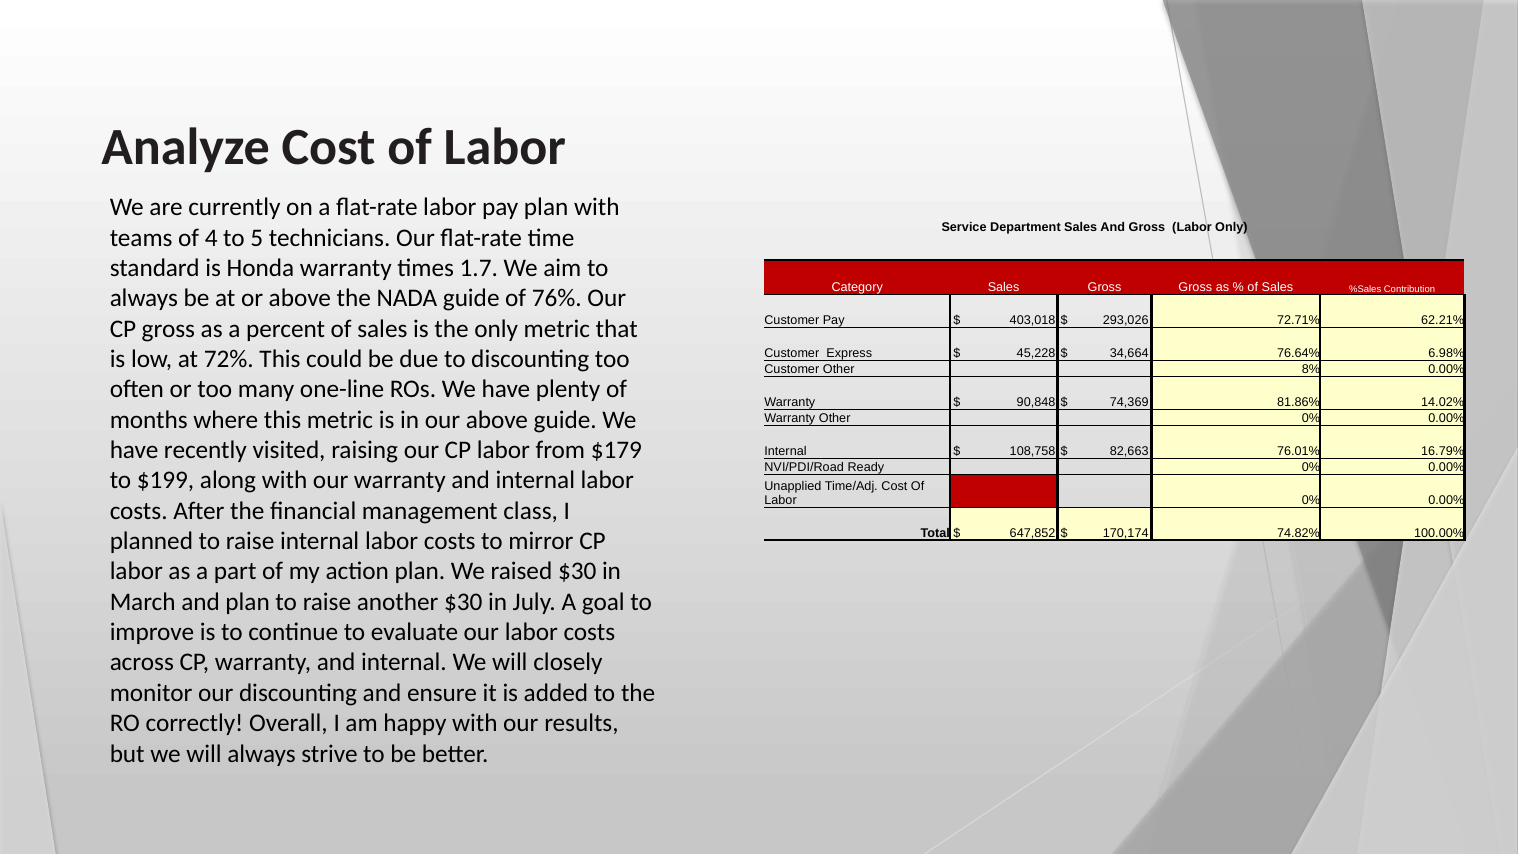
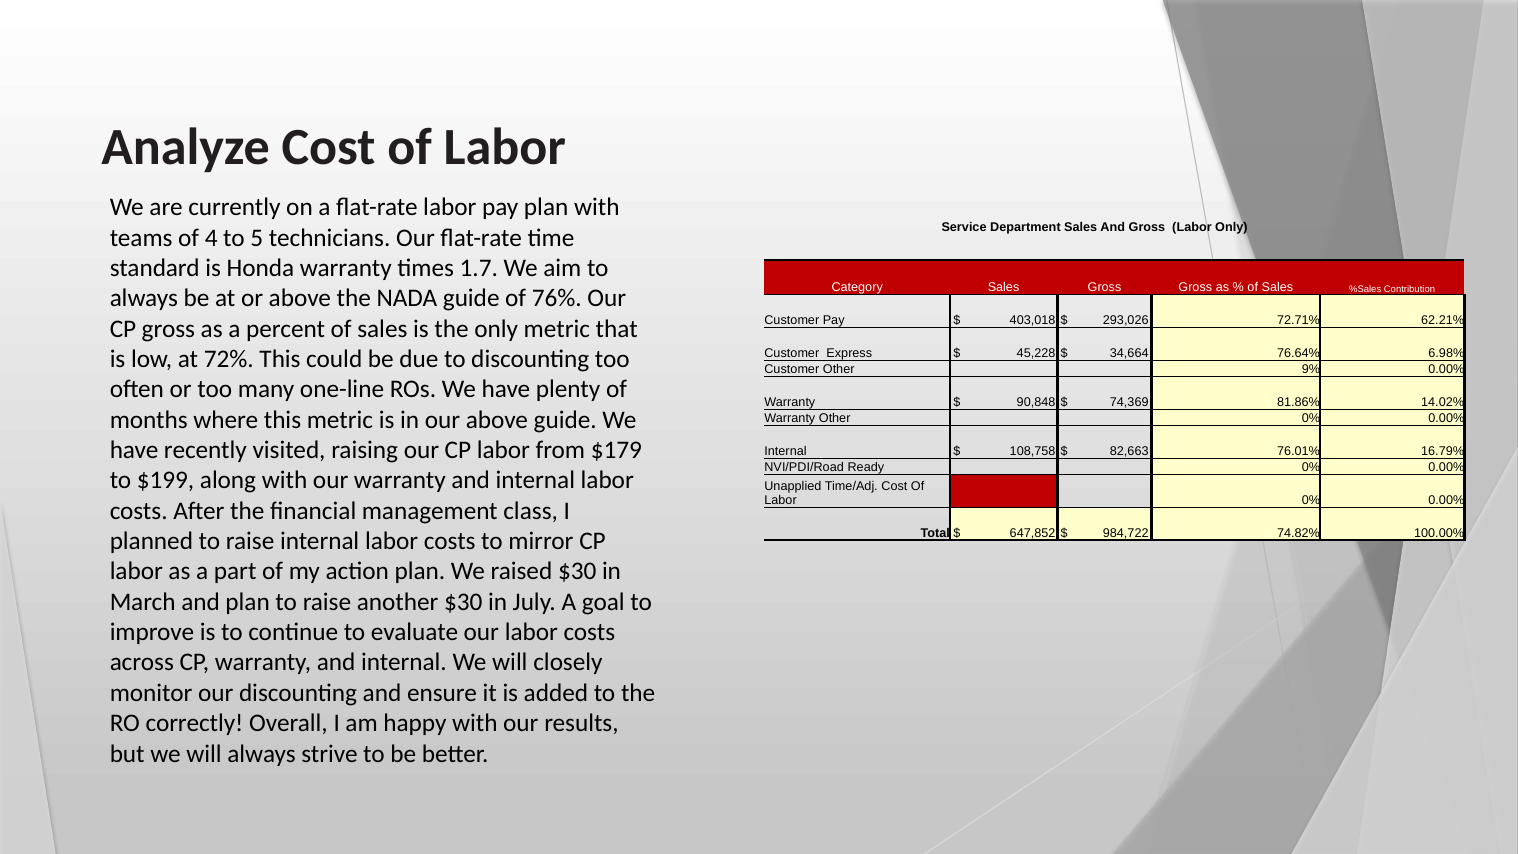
8%: 8% -> 9%
170,174: 170,174 -> 984,722
